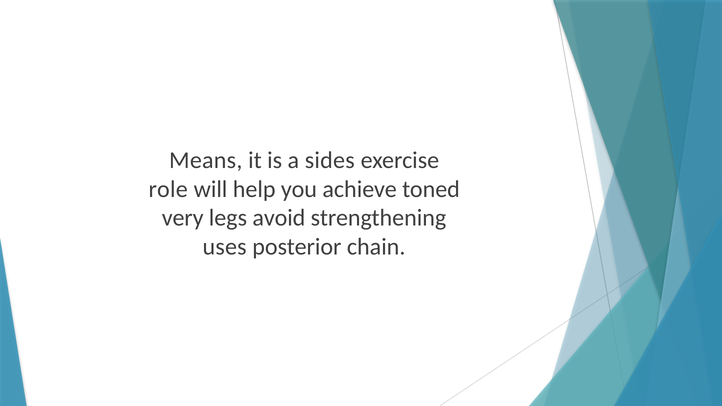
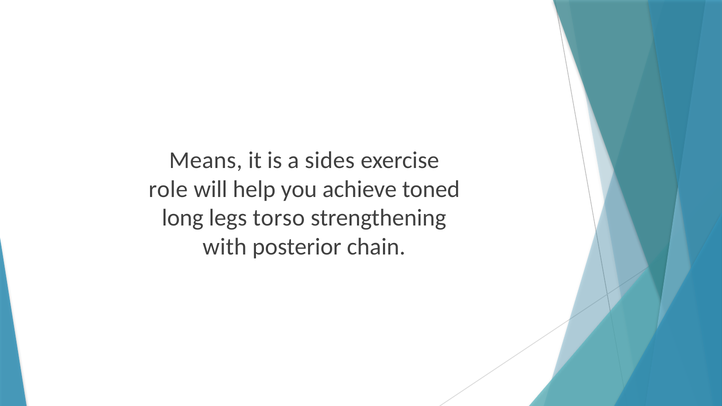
very: very -> long
avoid: avoid -> torso
uses: uses -> with
